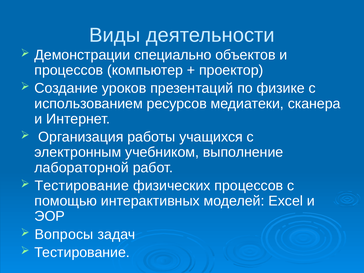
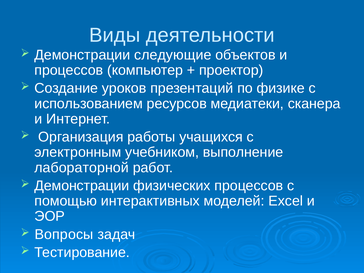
специально: специально -> следующие
Тестирование at (82, 186): Тестирование -> Демонстрации
